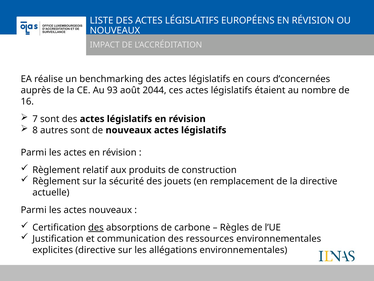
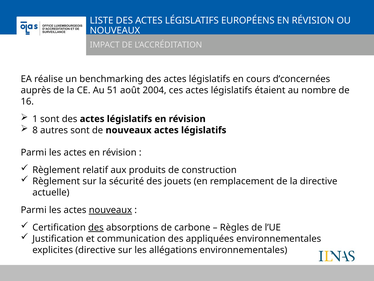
93: 93 -> 51
2044: 2044 -> 2004
7: 7 -> 1
nouveaux at (110, 210) underline: none -> present
ressources: ressources -> appliquées
